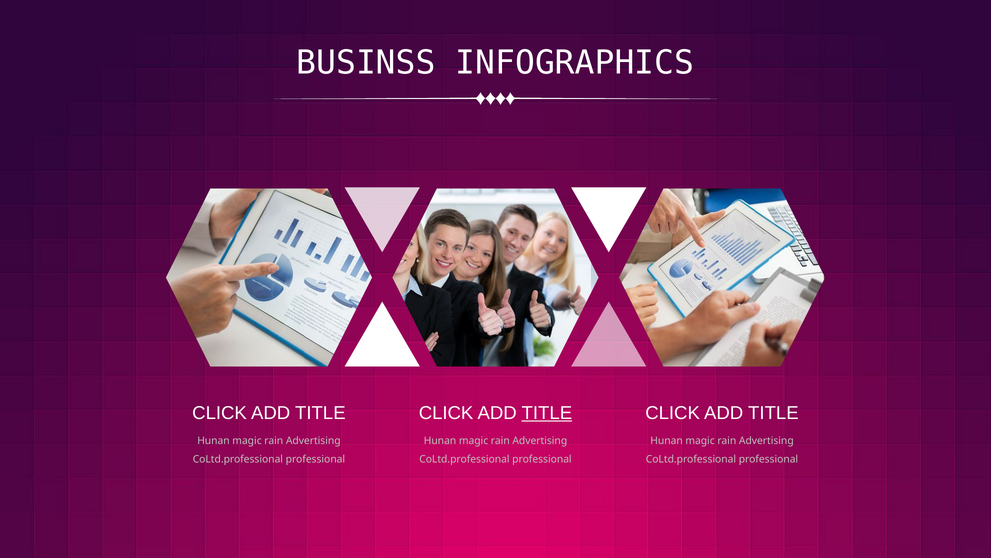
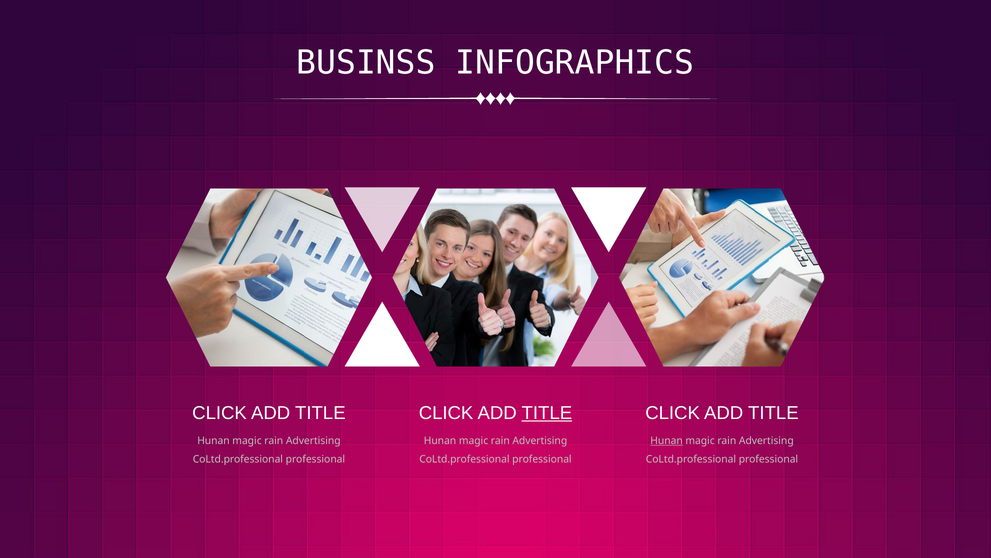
Hunan at (667, 440) underline: none -> present
